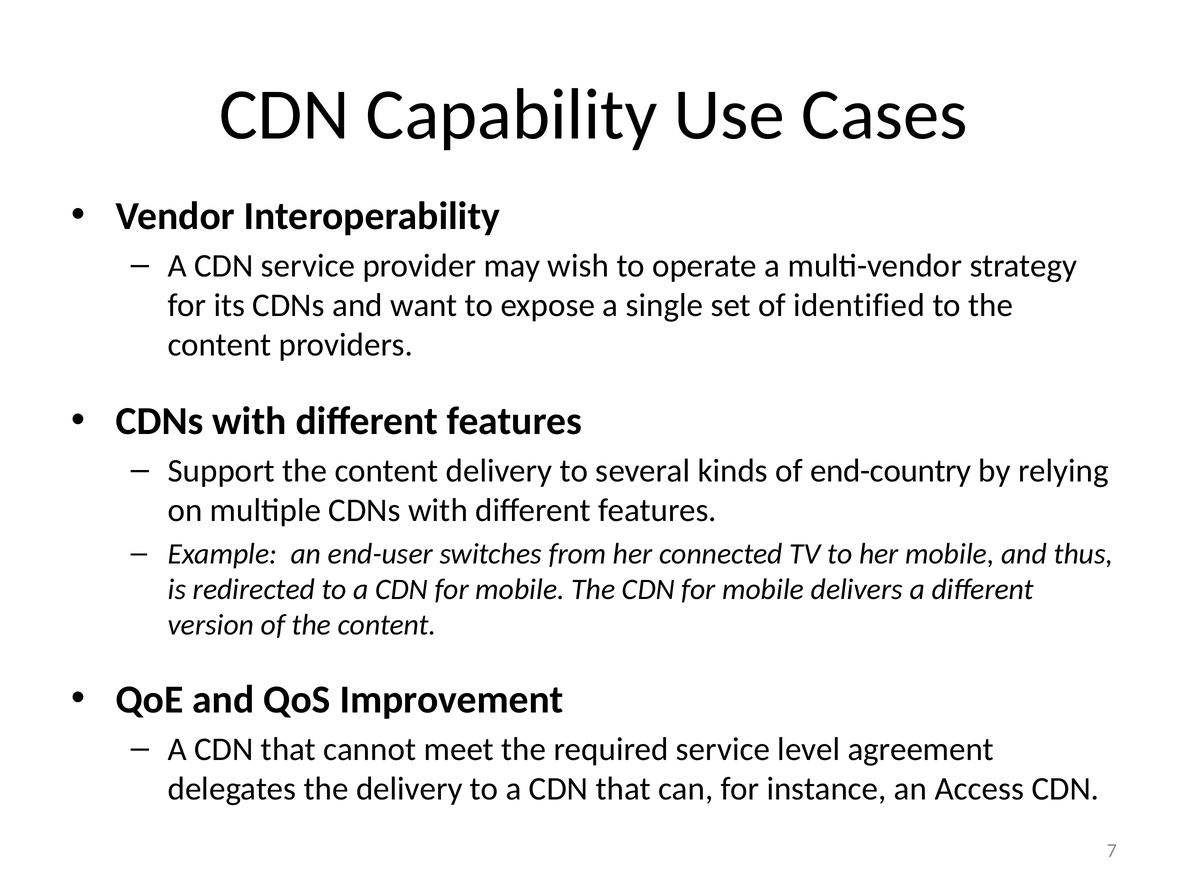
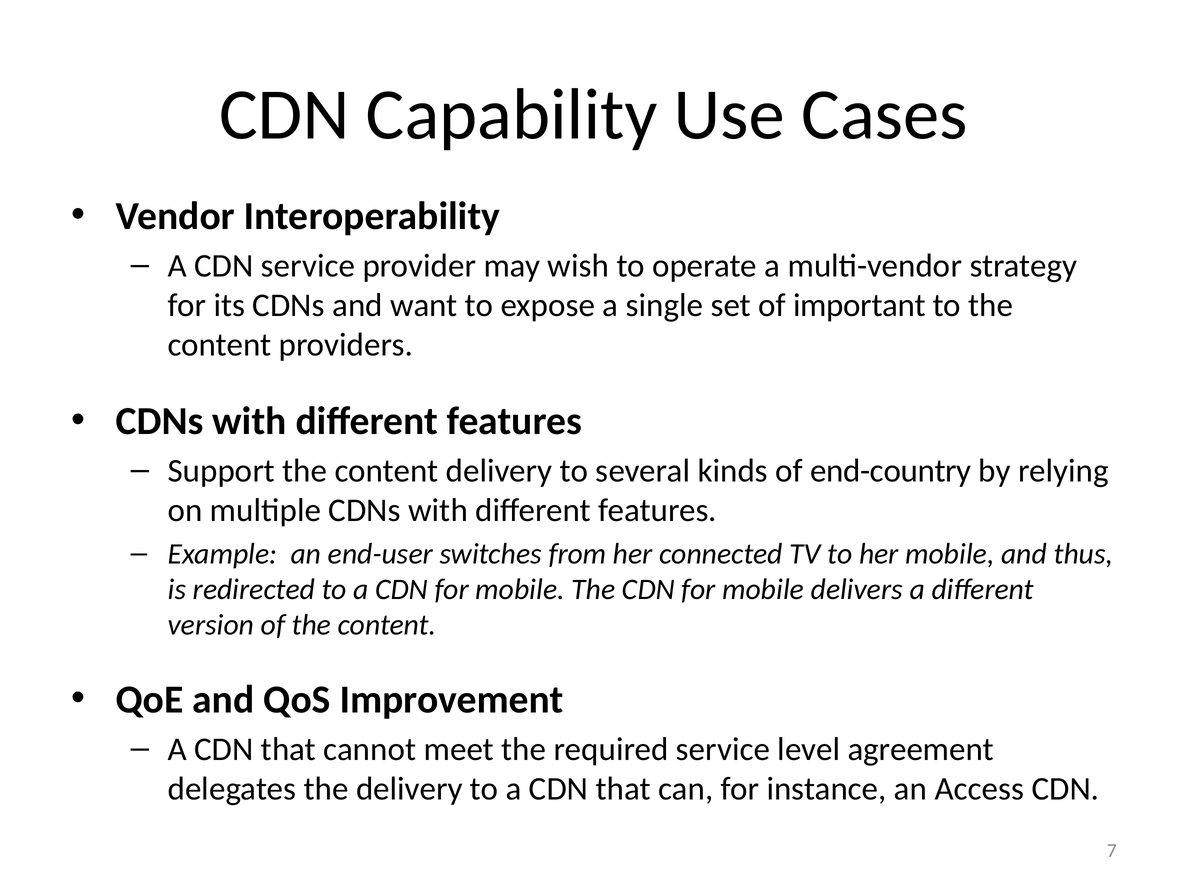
identified: identified -> important
